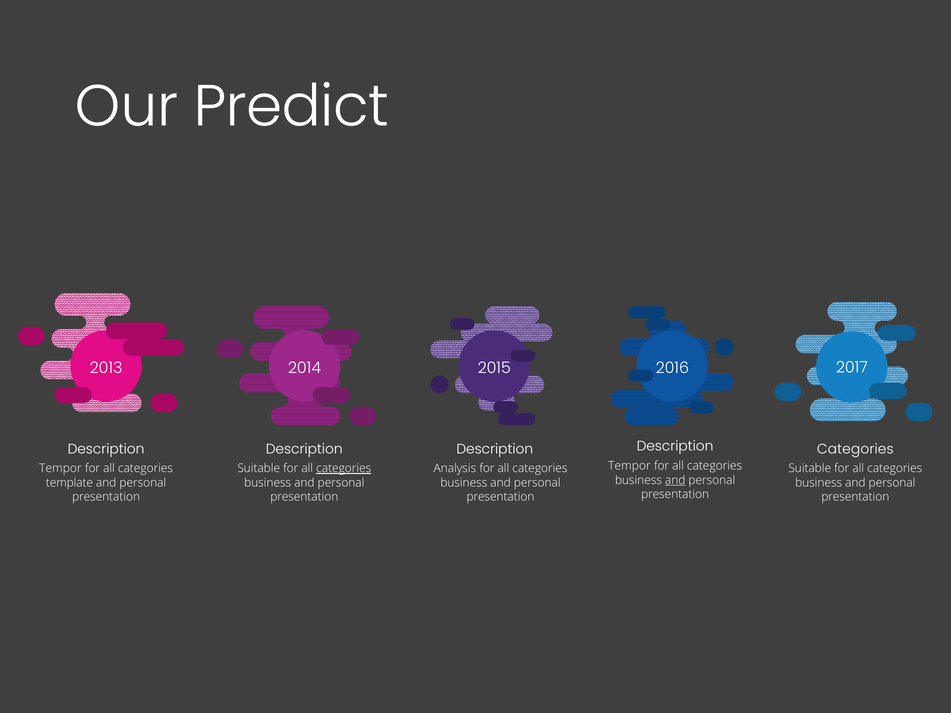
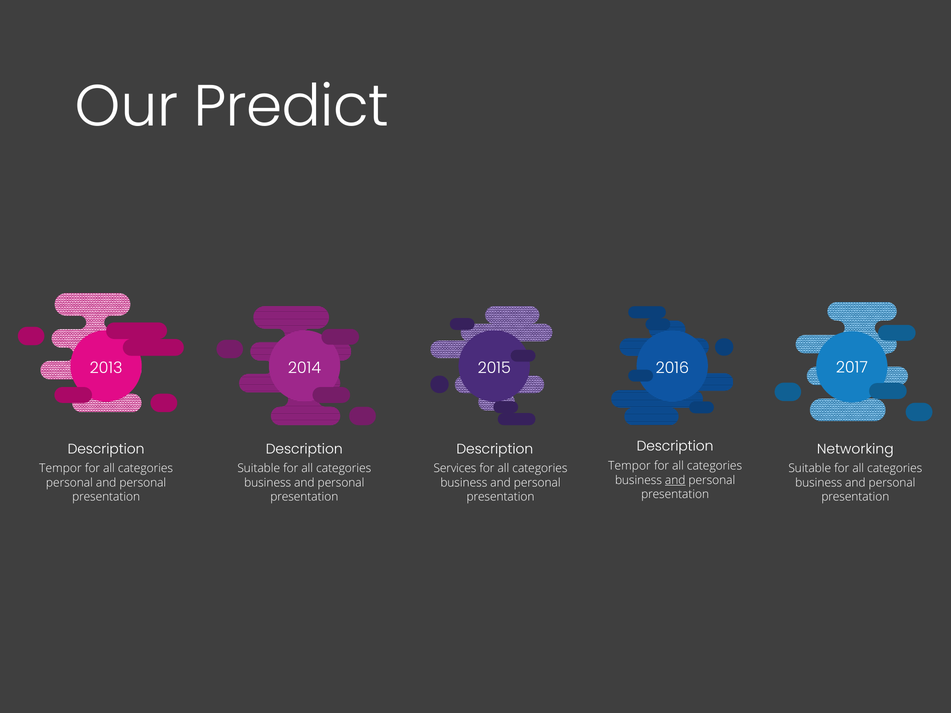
Categories at (855, 449): Categories -> Networking
categories at (344, 469) underline: present -> none
Analysis: Analysis -> Services
template at (69, 483): template -> personal
